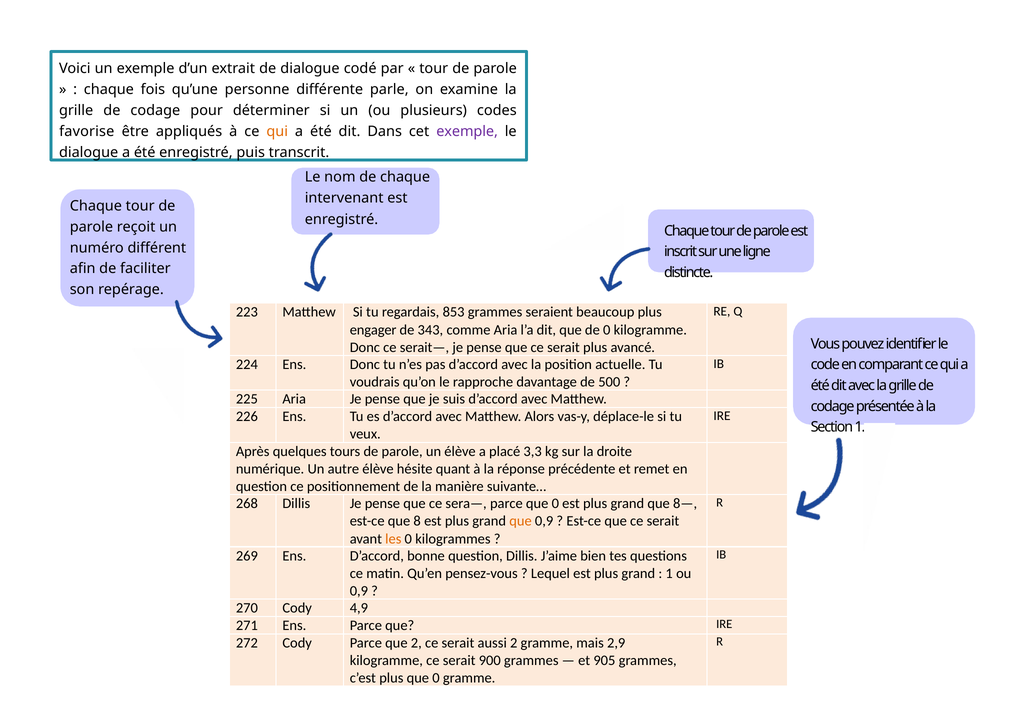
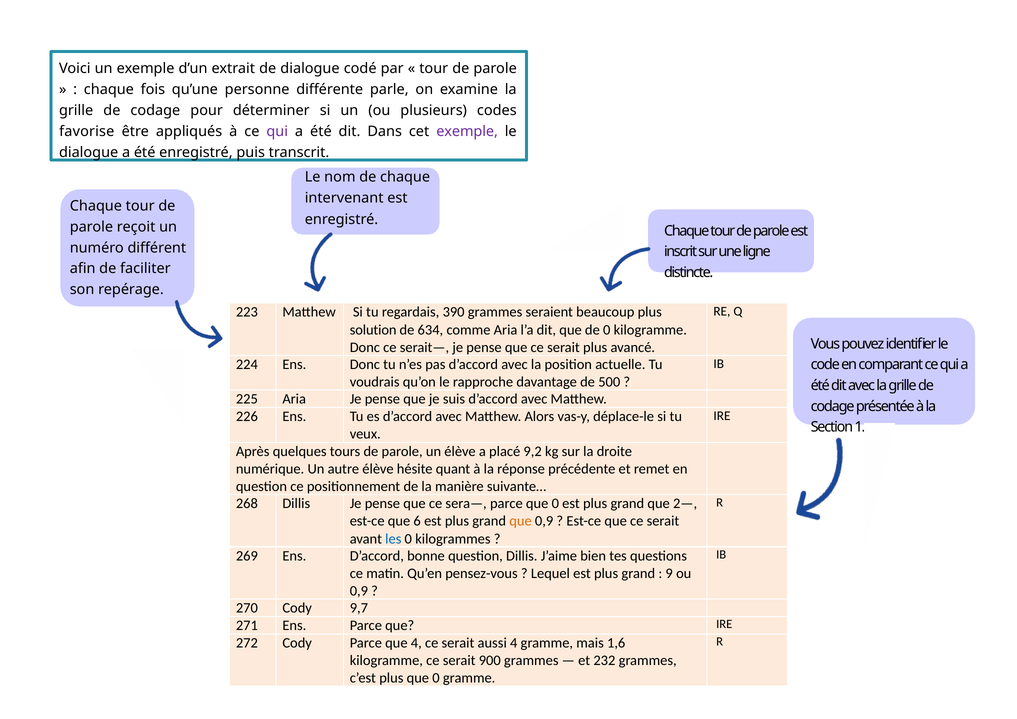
qui at (277, 131) colour: orange -> purple
853: 853 -> 390
engager: engager -> solution
343: 343 -> 634
3,3: 3,3 -> 9,2
8—: 8— -> 2—
8: 8 -> 6
les colour: orange -> blue
1 at (669, 574): 1 -> 9
4,9: 4,9 -> 9,7
que 2: 2 -> 4
aussi 2: 2 -> 4
2,9: 2,9 -> 1,6
905: 905 -> 232
